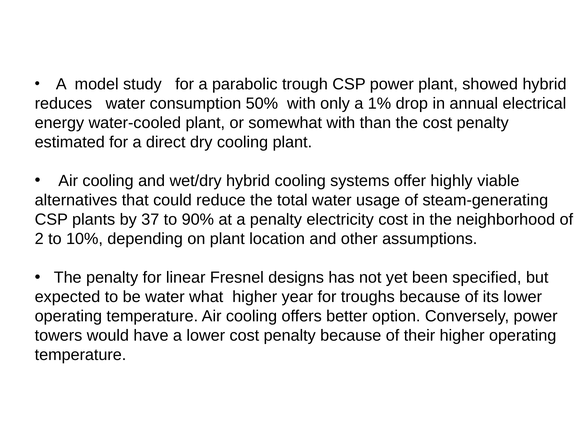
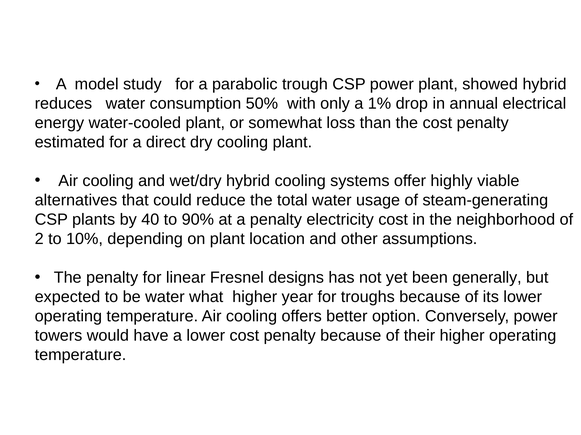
somewhat with: with -> loss
37: 37 -> 40
specified: specified -> generally
